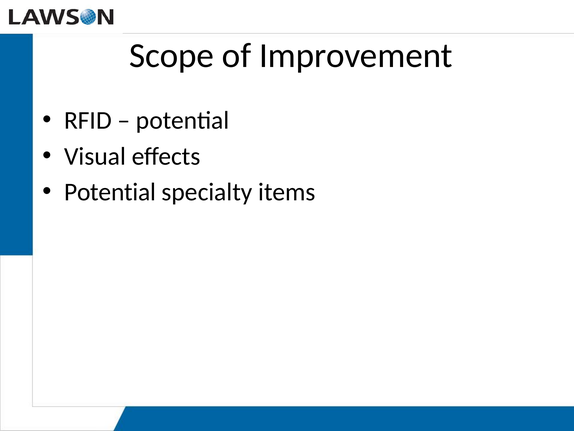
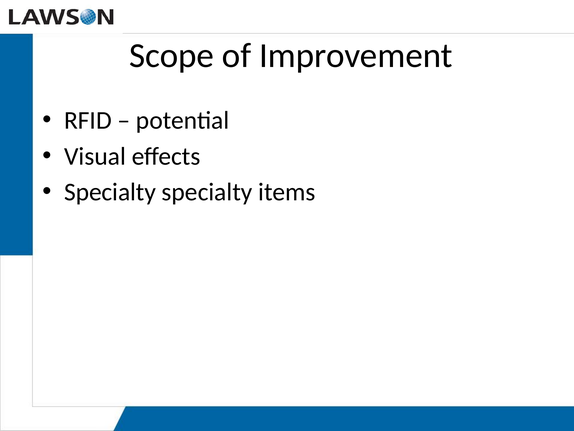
Potential at (110, 192): Potential -> Specialty
